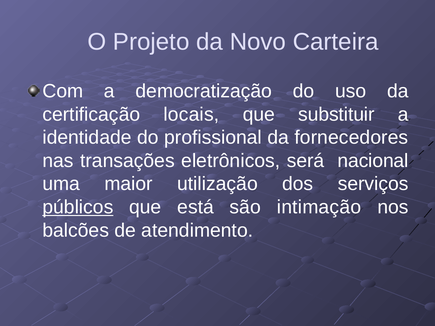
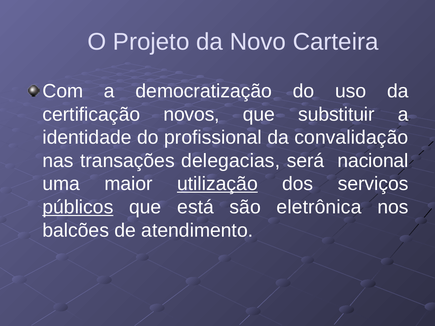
locais: locais -> novos
fornecedores: fornecedores -> convalidação
eletrônicos: eletrônicos -> delegacias
utilização underline: none -> present
intimação: intimação -> eletrônica
